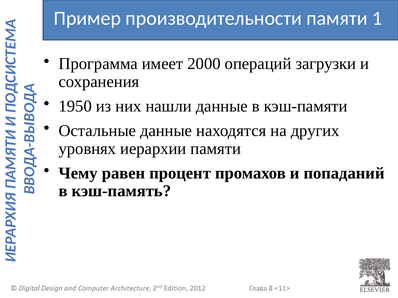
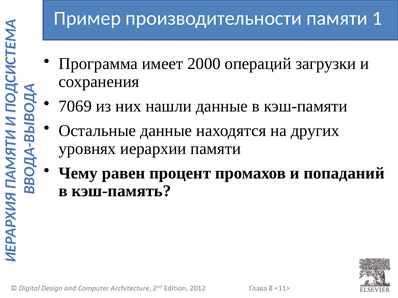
1950: 1950 -> 7069
